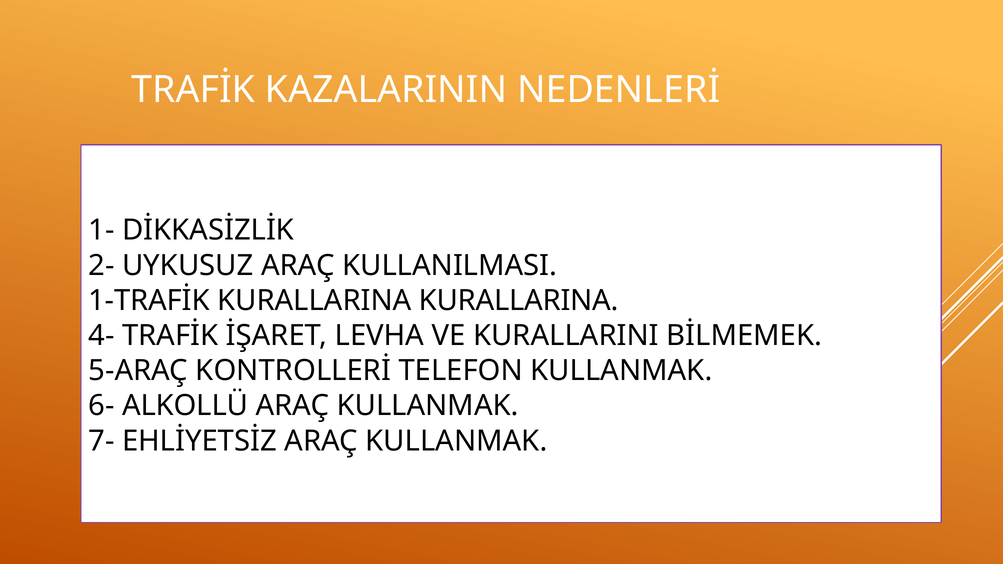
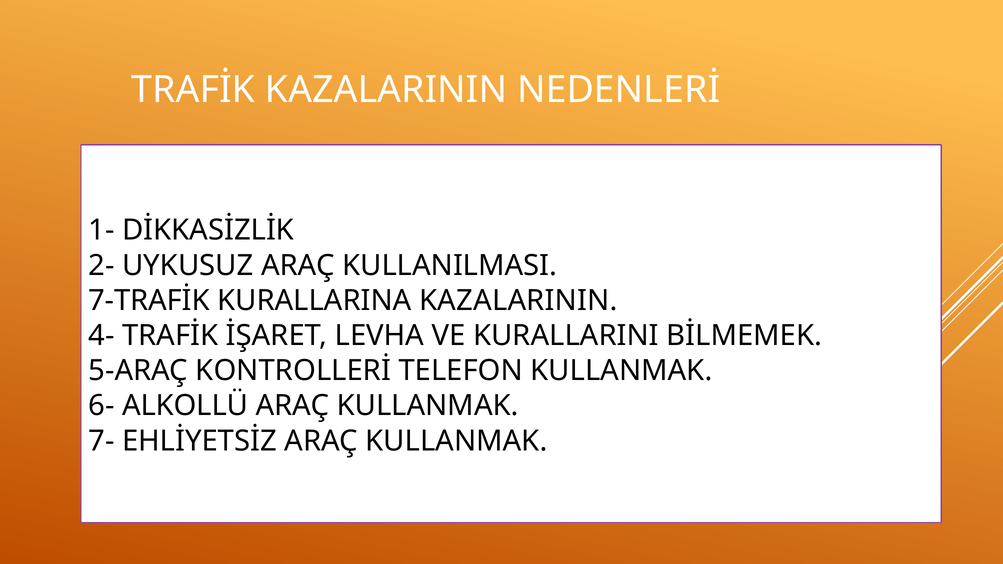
1-TRAFİK: 1-TRAFİK -> 7-TRAFİK
KURALLARINA KURALLARINA: KURALLARINA -> KAZALARININ
